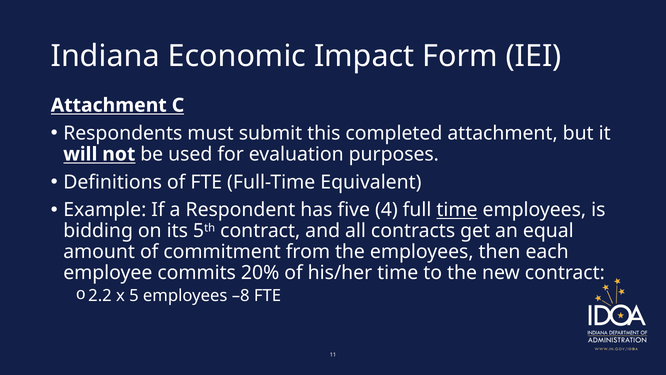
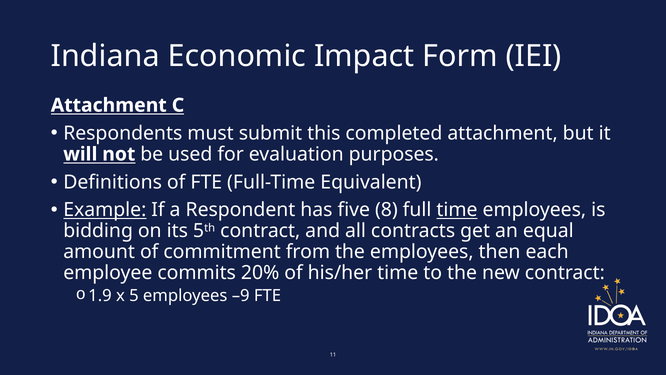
Example underline: none -> present
4: 4 -> 8
2.2: 2.2 -> 1.9
–8: –8 -> –9
